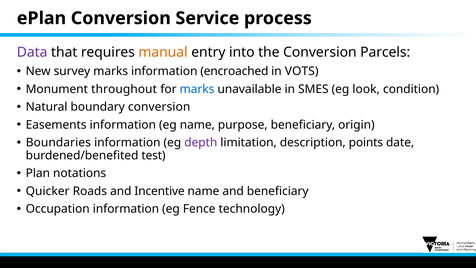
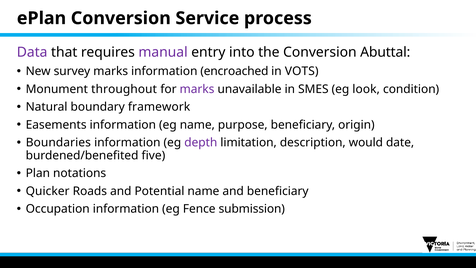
manual colour: orange -> purple
Parcels: Parcels -> Abuttal
marks at (197, 89) colour: blue -> purple
boundary conversion: conversion -> framework
points: points -> would
test: test -> five
Incentive: Incentive -> Potential
technology: technology -> submission
